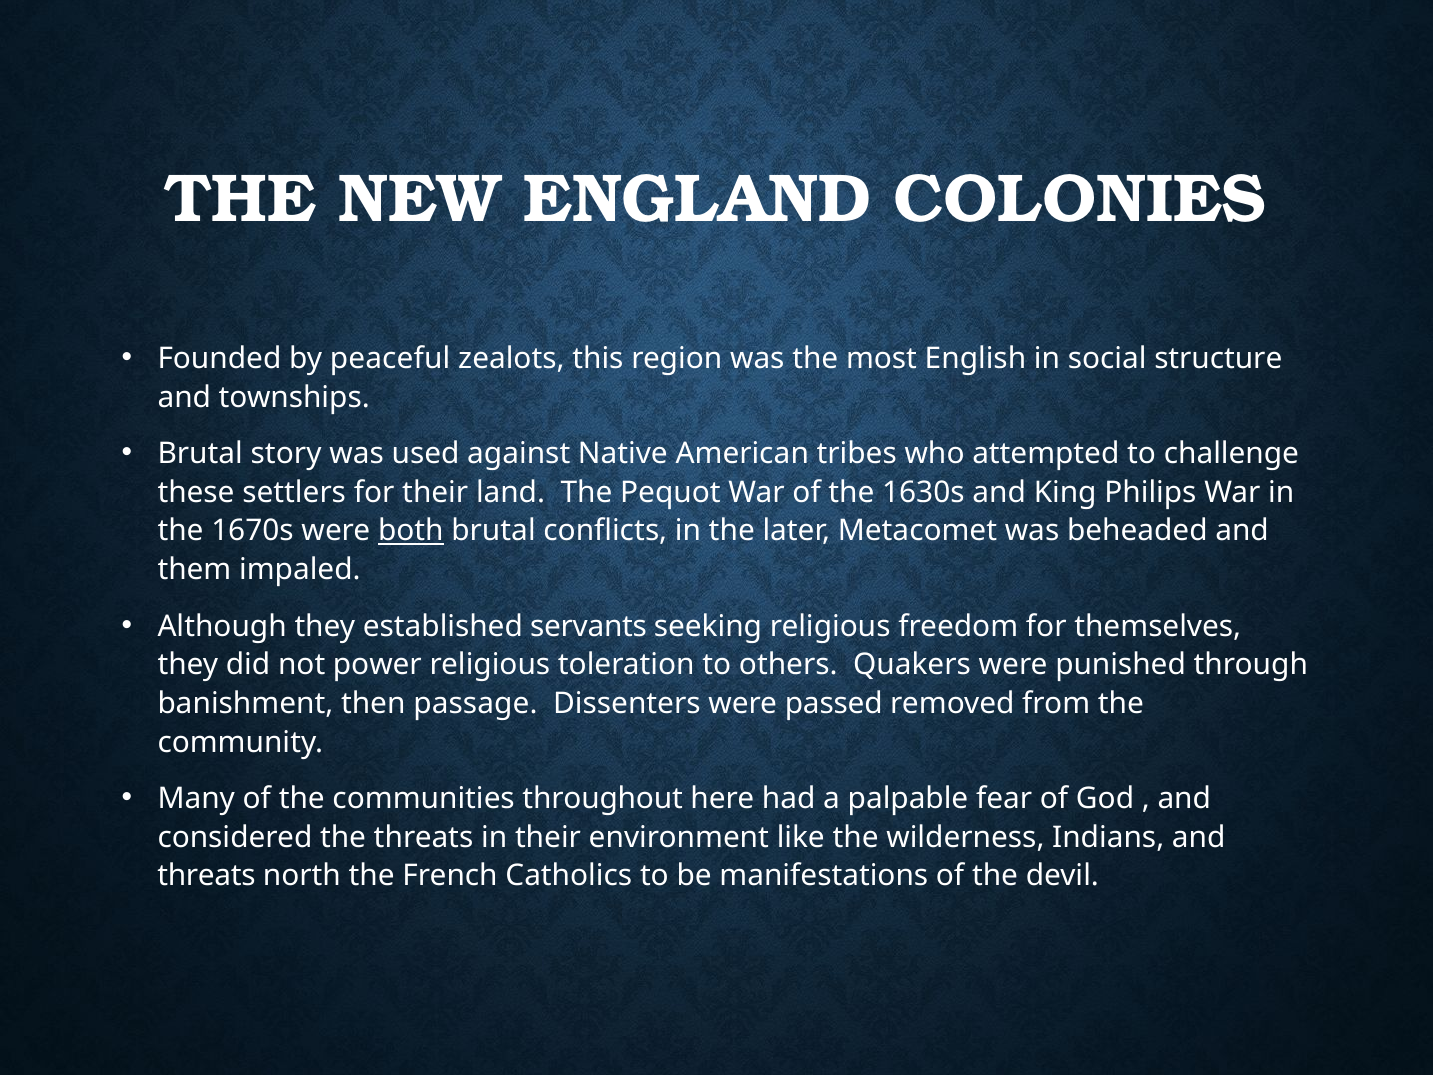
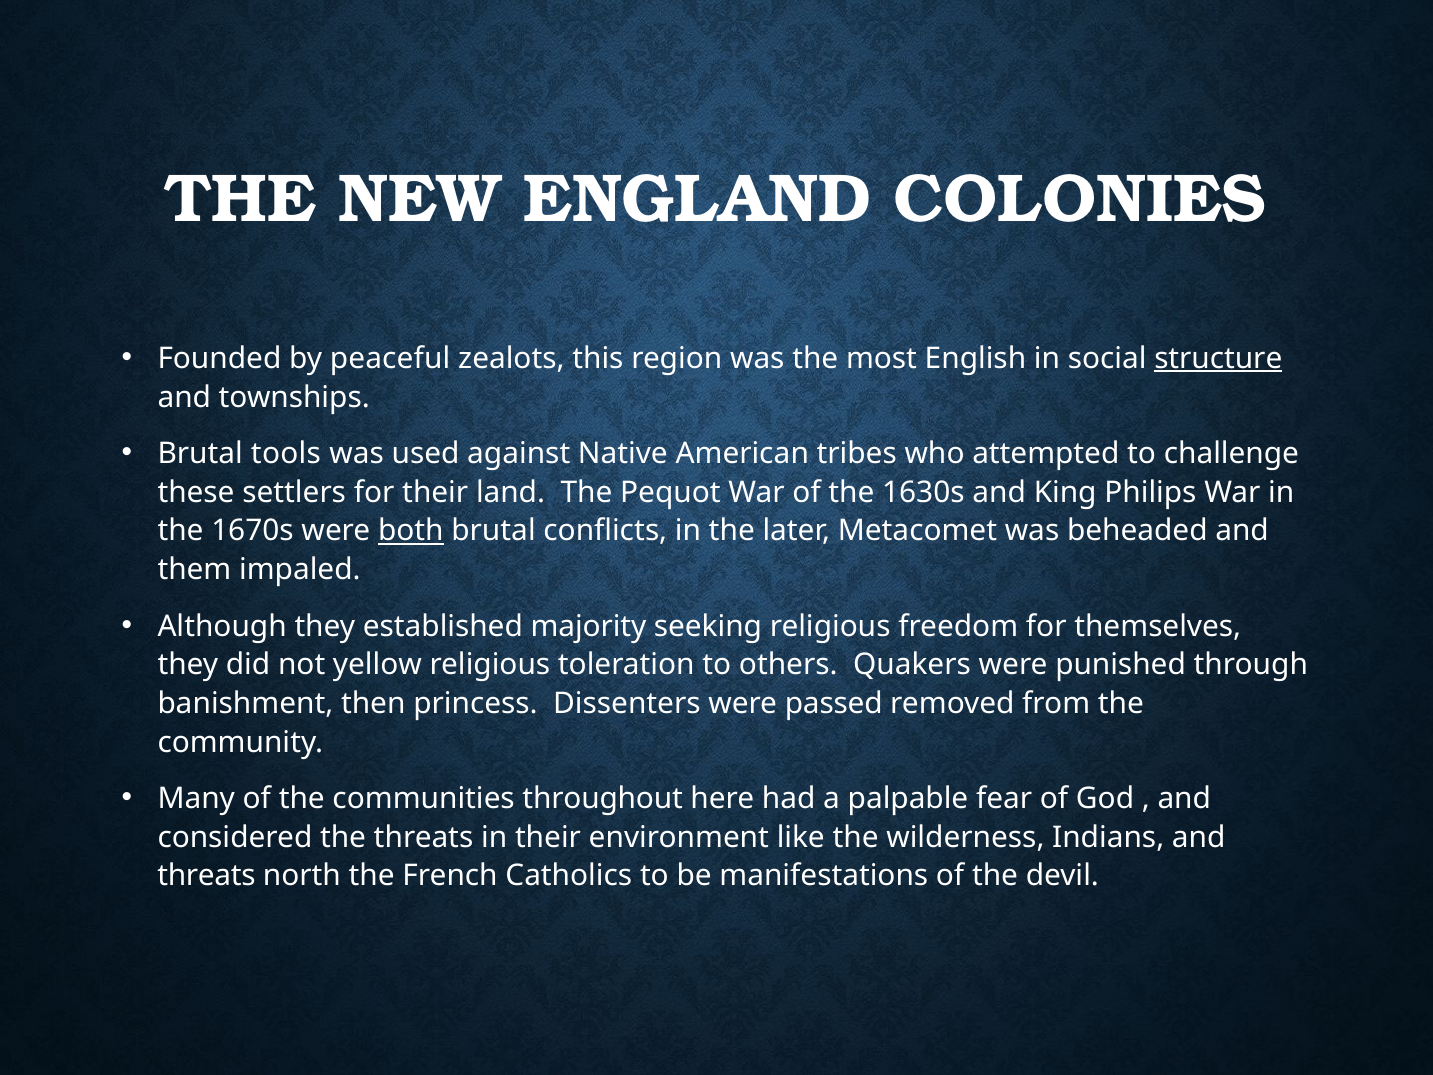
structure underline: none -> present
story: story -> tools
servants: servants -> majority
power: power -> yellow
passage: passage -> princess
